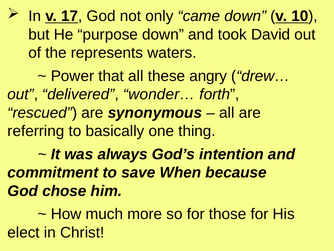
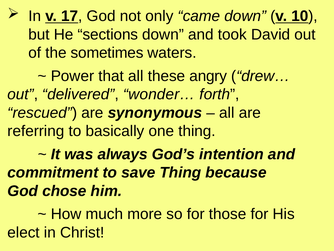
purpose: purpose -> sections
represents: represents -> sometimes
save When: When -> Thing
